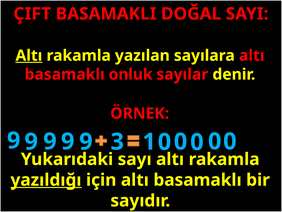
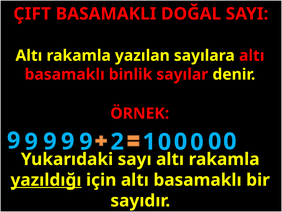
Altı at (29, 55) underline: present -> none
onluk: onluk -> binlik
3: 3 -> 2
